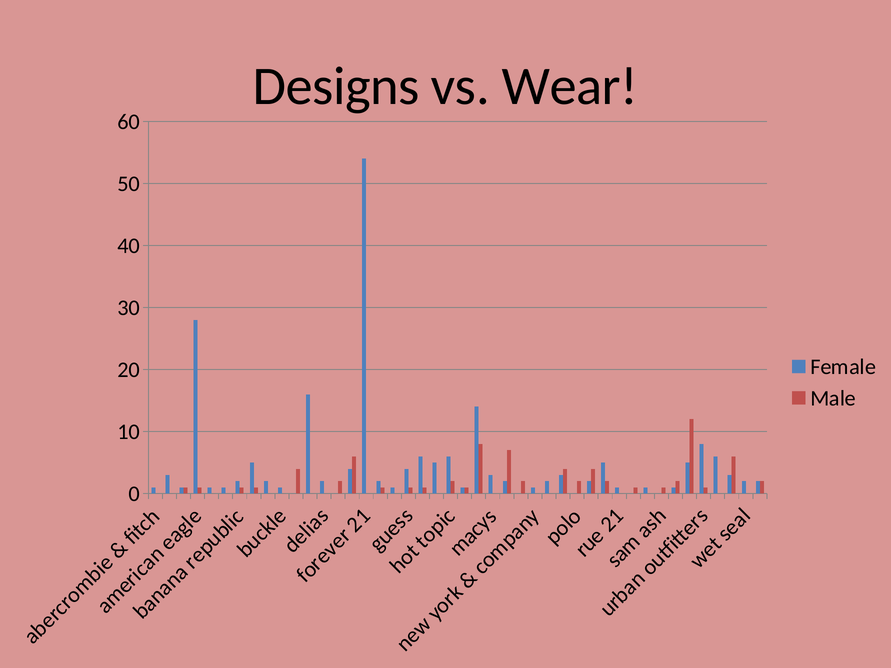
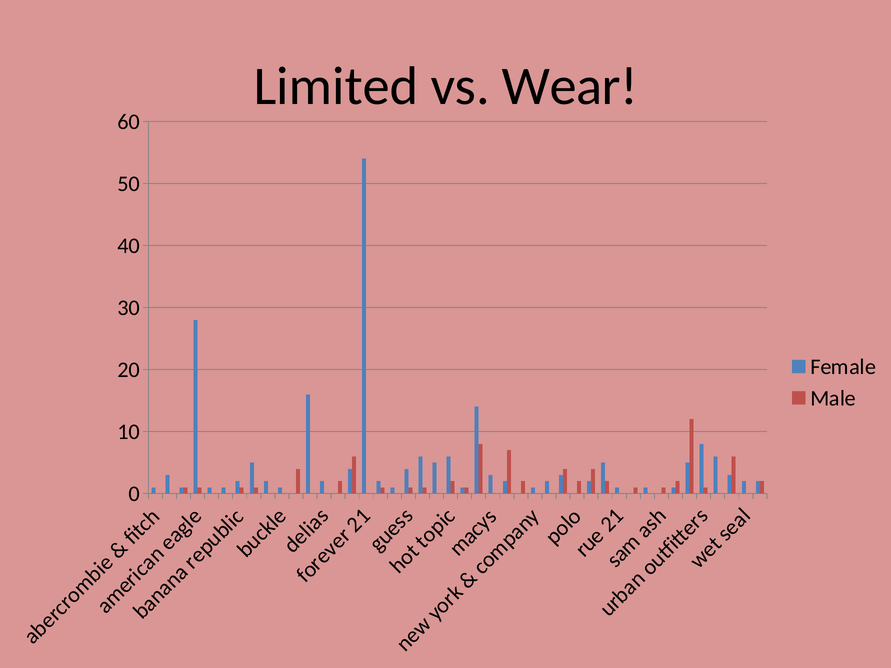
Designs: Designs -> Limited
